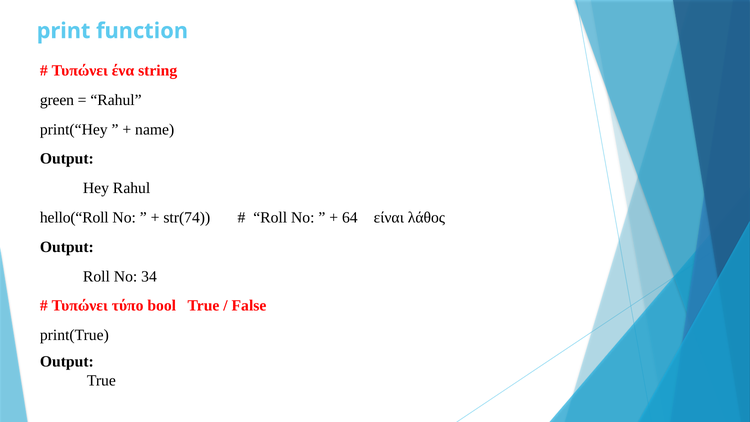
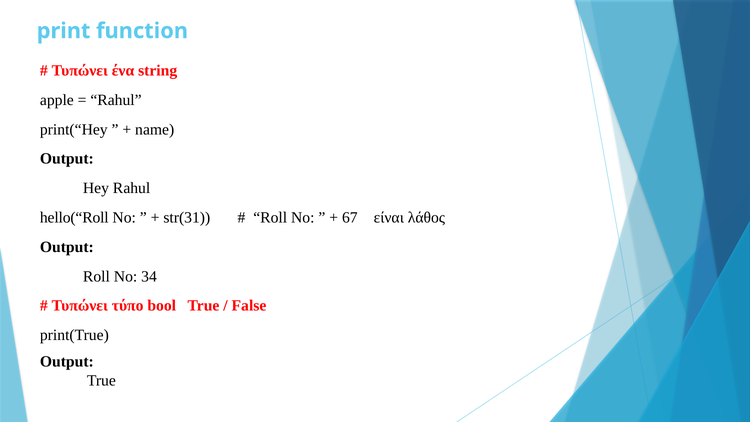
green: green -> apple
str(74: str(74 -> str(31
64: 64 -> 67
